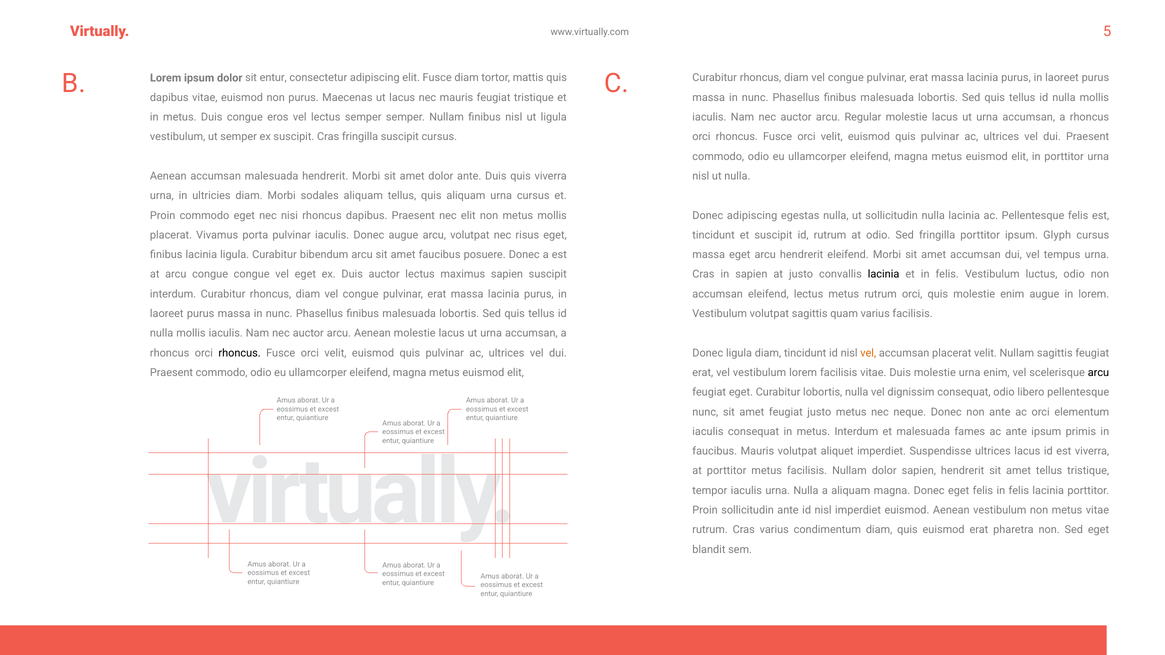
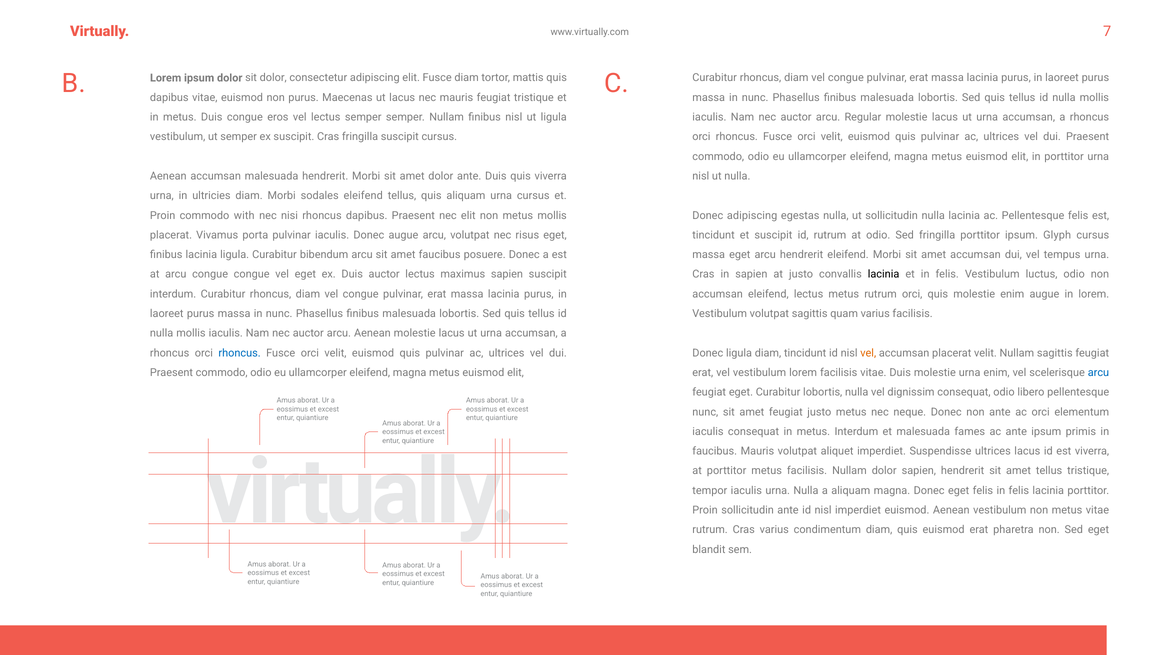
5: 5 -> 7
sit entur: entur -> dolor
sodales aliquam: aliquam -> eleifend
commodo eget: eget -> with
rhoncus at (240, 353) colour: black -> blue
arcu at (1098, 373) colour: black -> blue
